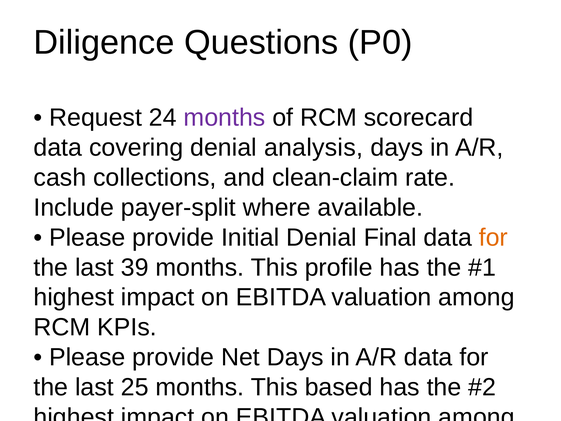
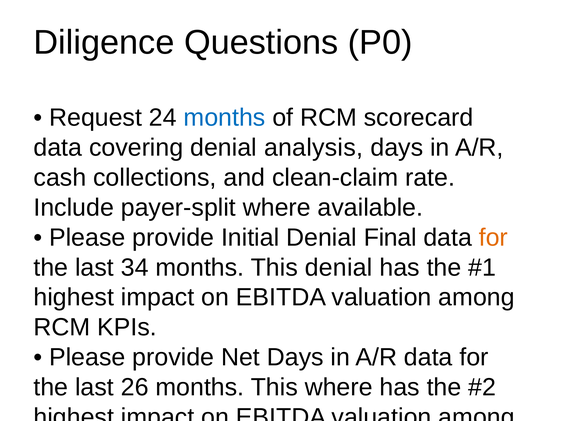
months at (225, 118) colour: purple -> blue
39: 39 -> 34
This profile: profile -> denial
25: 25 -> 26
This based: based -> where
